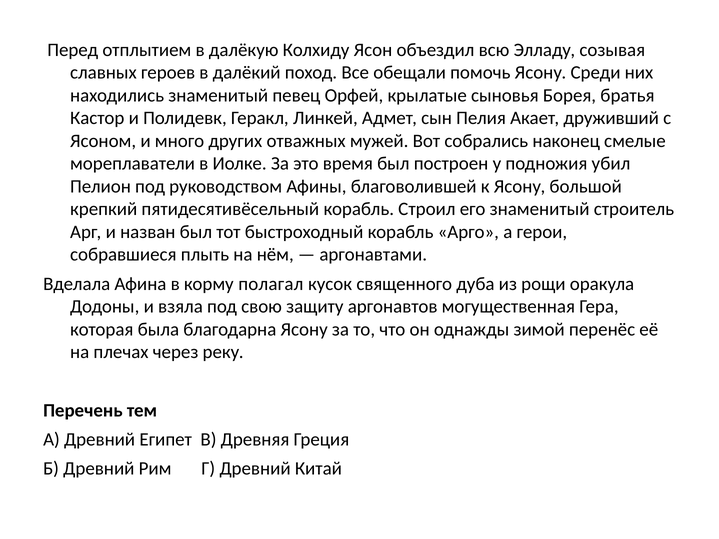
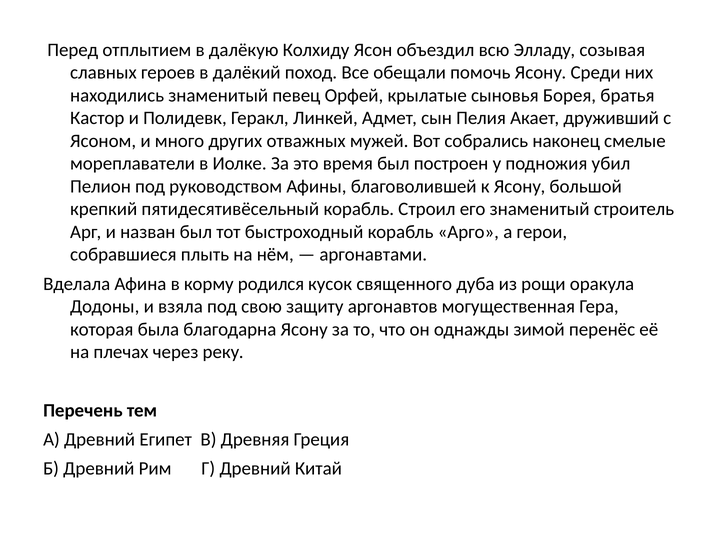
полагал: полагал -> родился
